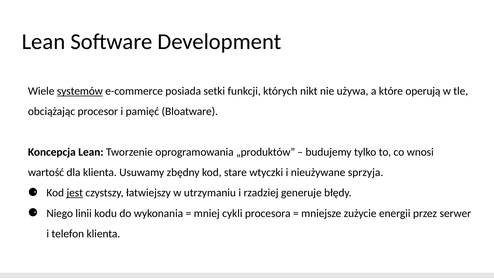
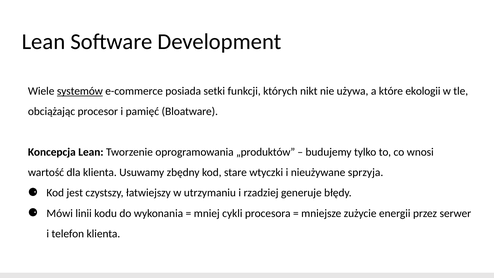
operują: operują -> ekologii
jest underline: present -> none
Niego: Niego -> Mówi
